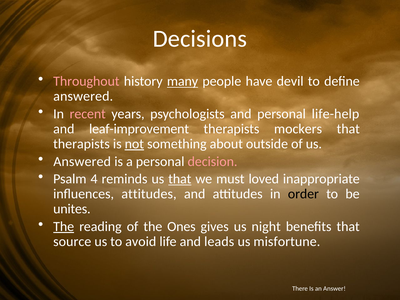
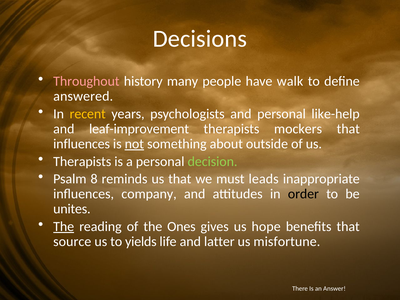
many underline: present -> none
devil: devil -> walk
recent colour: pink -> yellow
life-help: life-help -> like-help
therapists at (82, 144): therapists -> influences
Answered at (82, 161): Answered -> Therapists
decision colour: pink -> light green
4: 4 -> 8
that at (180, 179) underline: present -> none
loved: loved -> leads
influences attitudes: attitudes -> company
night: night -> hope
avoid: avoid -> yields
leads: leads -> latter
